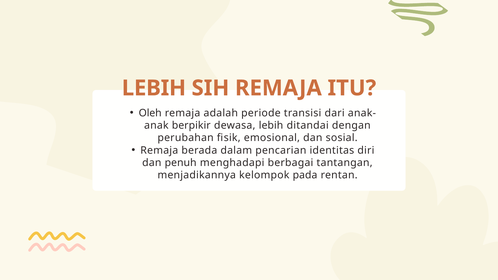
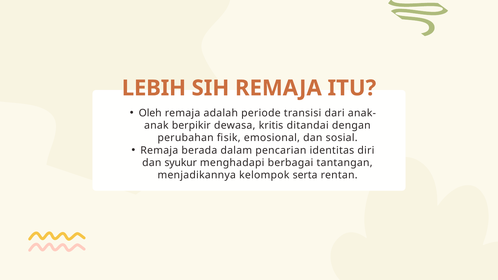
dewasa lebih: lebih -> kritis
penuh: penuh -> syukur
pada: pada -> serta
